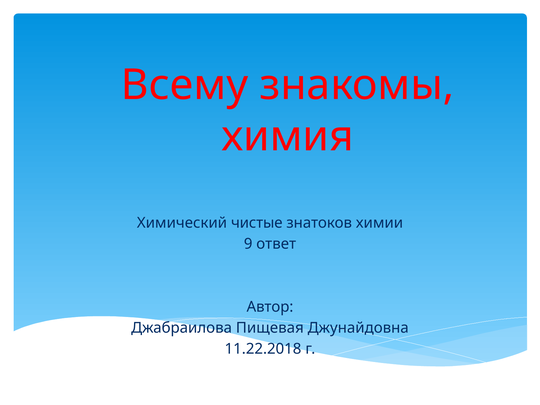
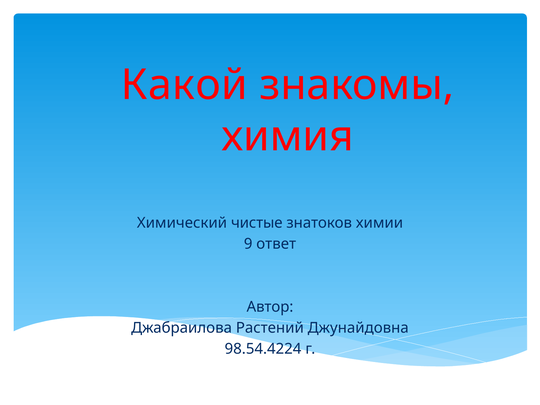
Всему: Всему -> Какой
Пищевая: Пищевая -> Растений
11.22.2018: 11.22.2018 -> 98.54.4224
